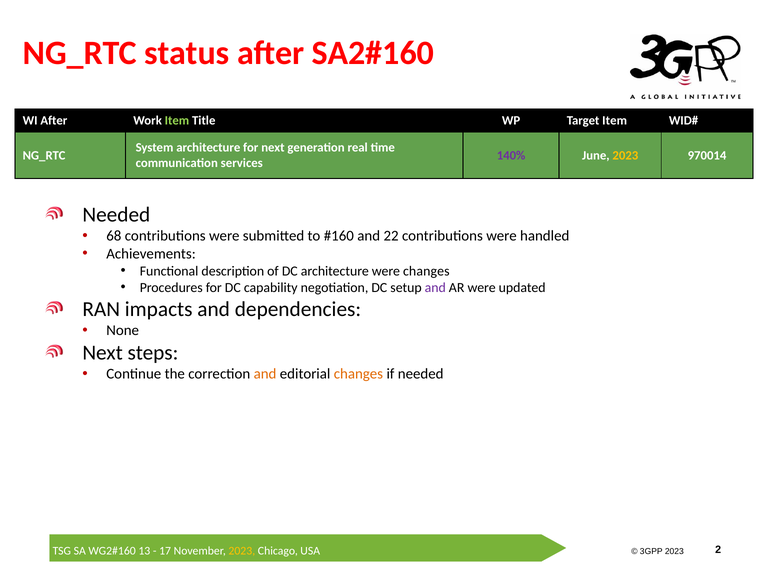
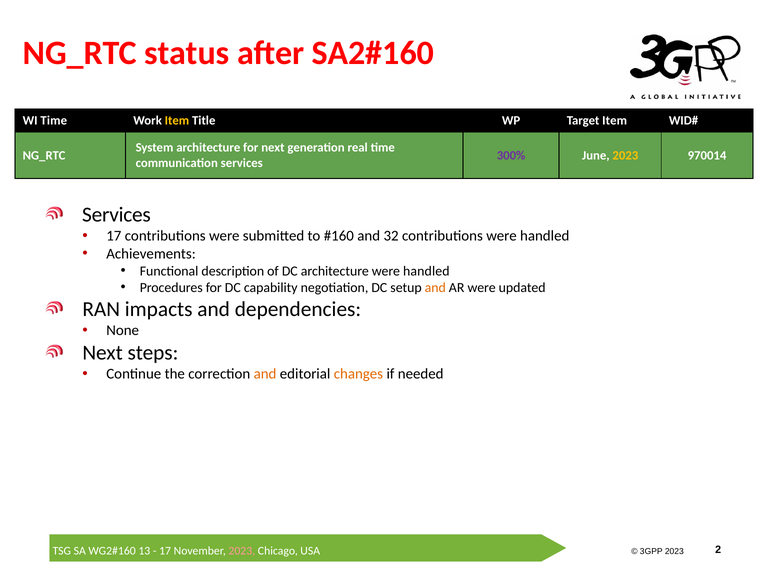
WI After: After -> Time
Item at (177, 121) colour: light green -> yellow
140%: 140% -> 300%
Needed at (116, 214): Needed -> Services
68 at (114, 236): 68 -> 17
22: 22 -> 32
architecture were changes: changes -> handled
and at (435, 287) colour: purple -> orange
2023 at (242, 550) colour: yellow -> pink
